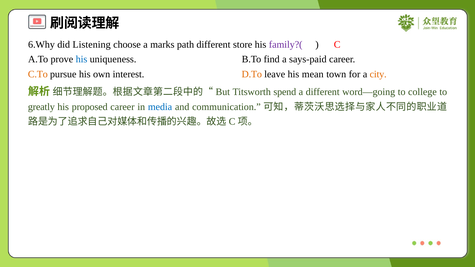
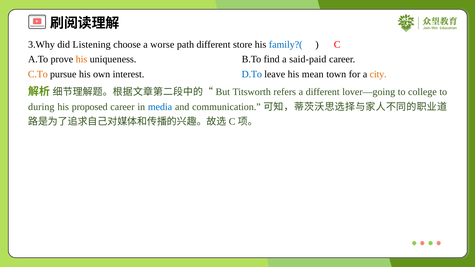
6.Why: 6.Why -> 3.Why
marks: marks -> worse
family?( colour: purple -> blue
his at (82, 59) colour: blue -> orange
says-paid: says-paid -> said-paid
D.To colour: orange -> blue
spend: spend -> refers
word—going: word—going -> lover—going
greatly: greatly -> during
